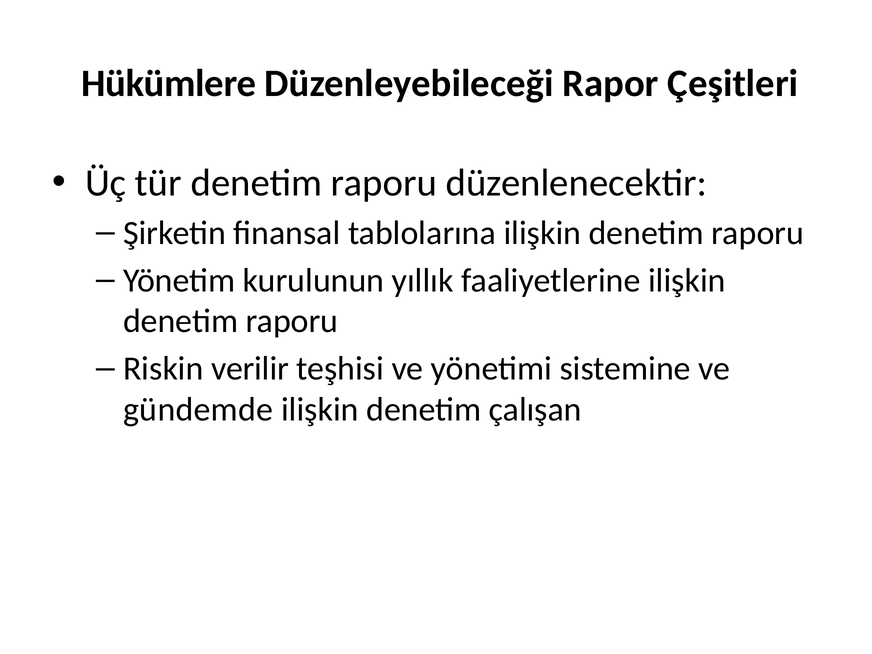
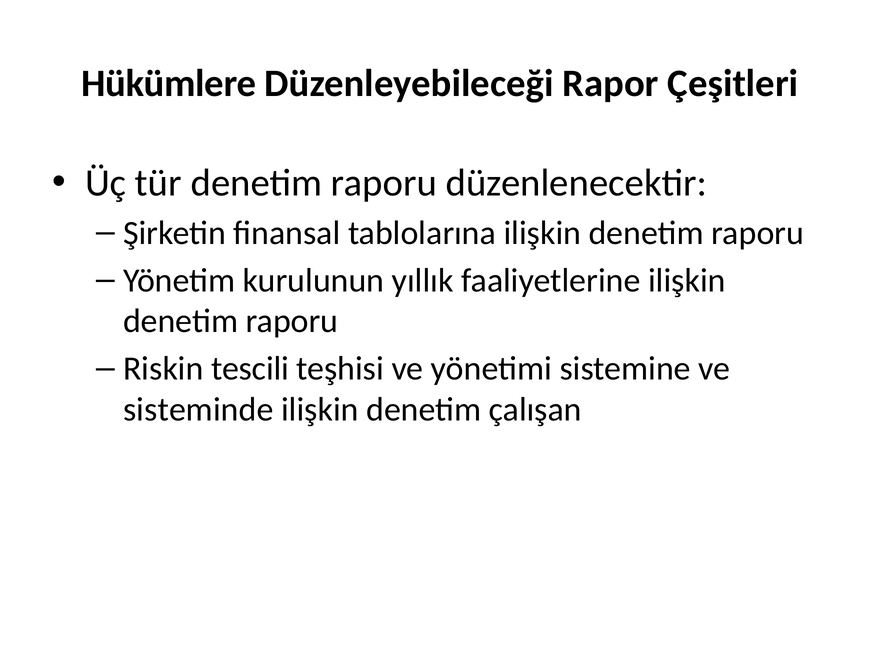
verilir: verilir -> tescili
gündemde: gündemde -> sisteminde
